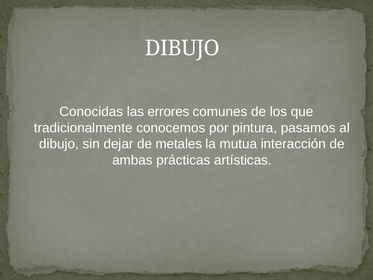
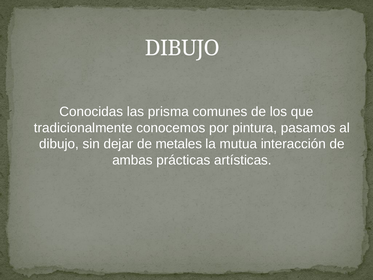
errores: errores -> prisma
